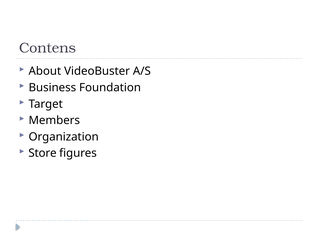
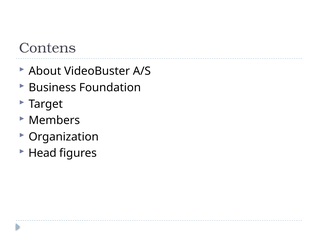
Store: Store -> Head
